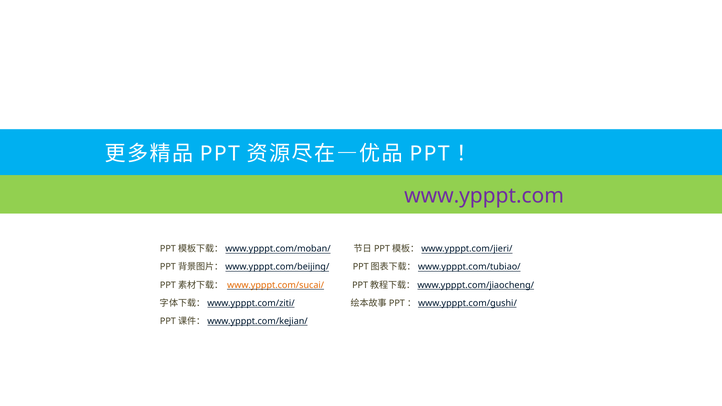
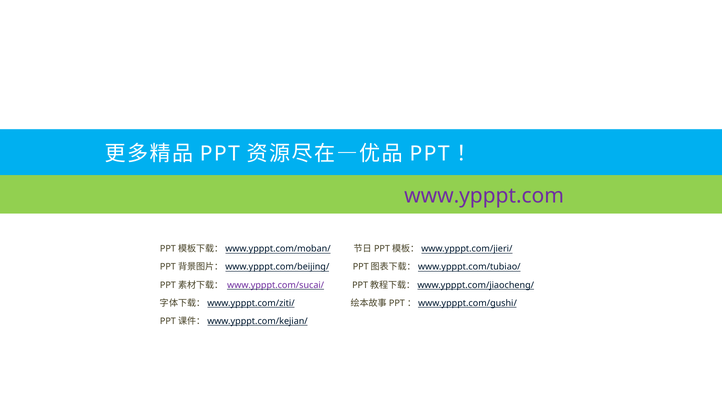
www.ypppt.com/sucai/ colour: orange -> purple
